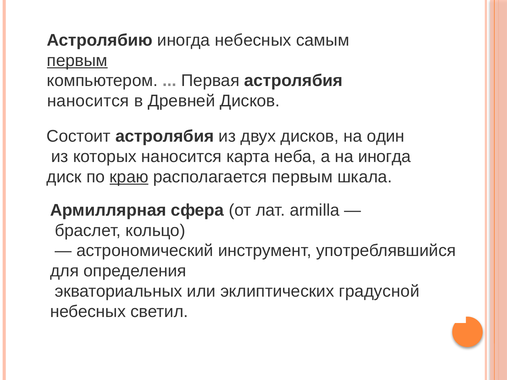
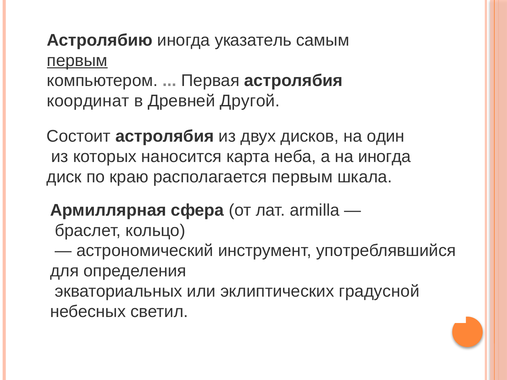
иногда небесных: небесных -> указатель
наносится at (88, 101): наносится -> координат
Древней Дисков: Дисков -> Другой
краю underline: present -> none
